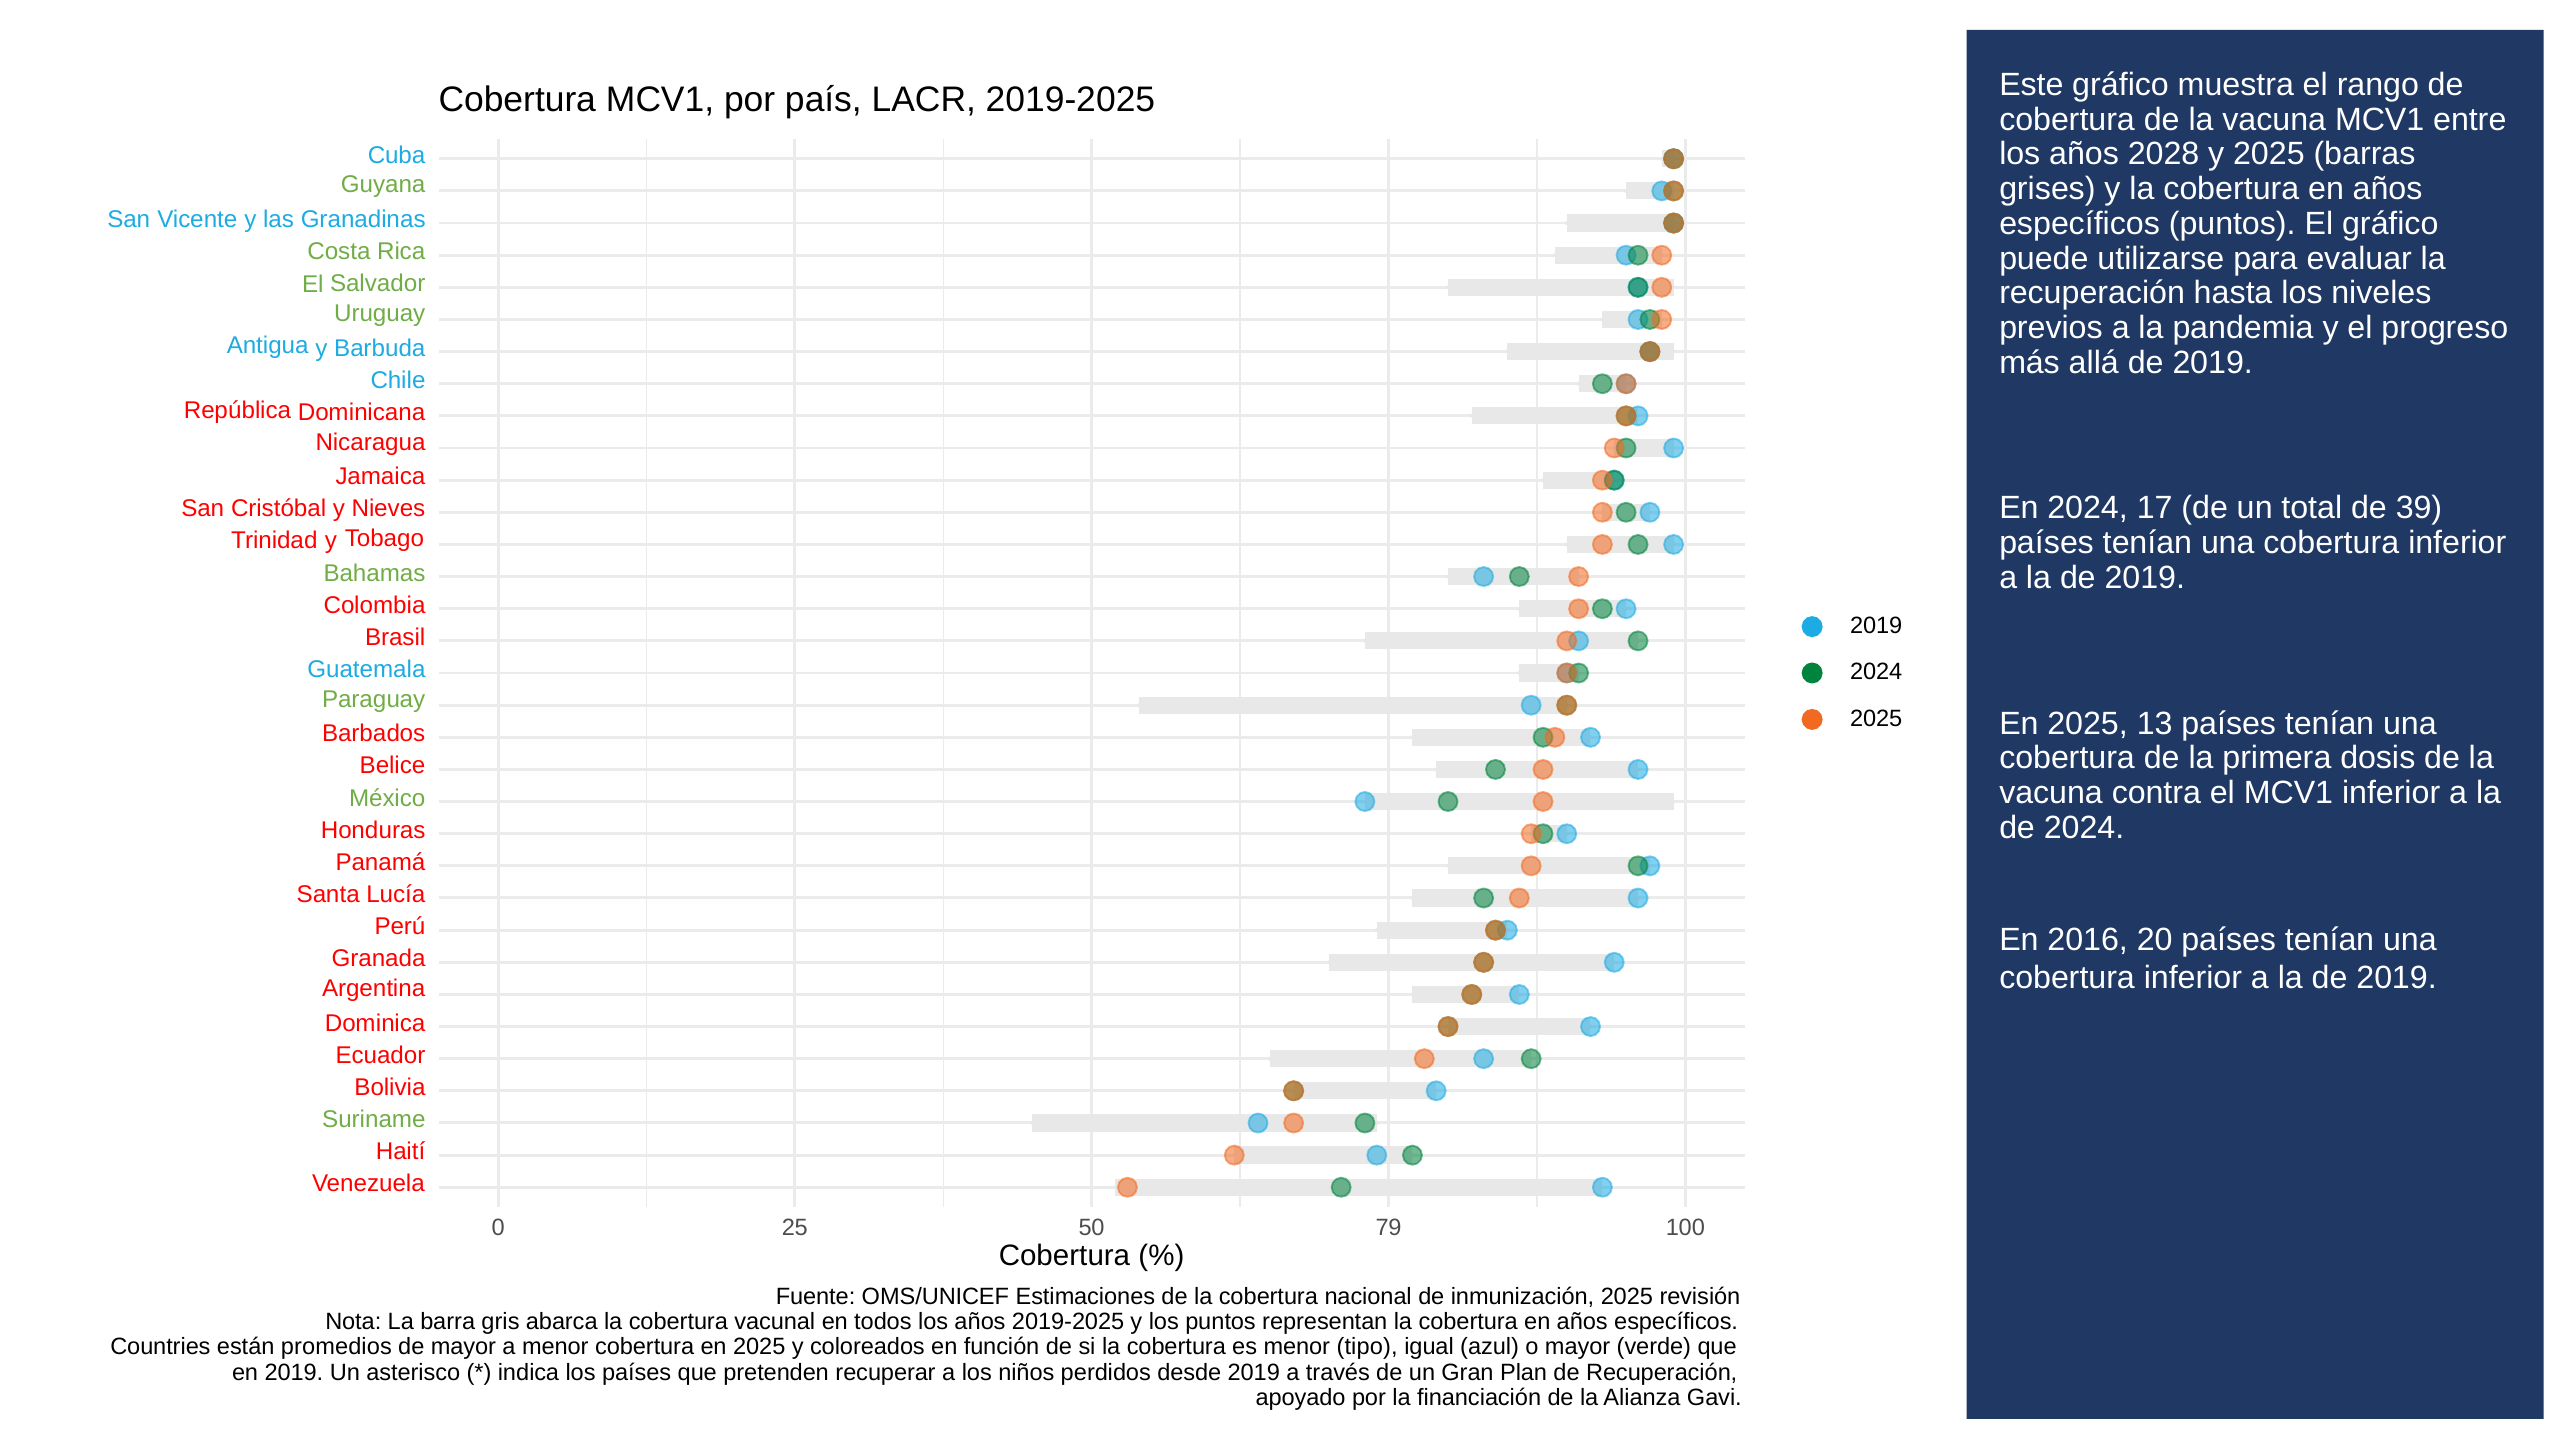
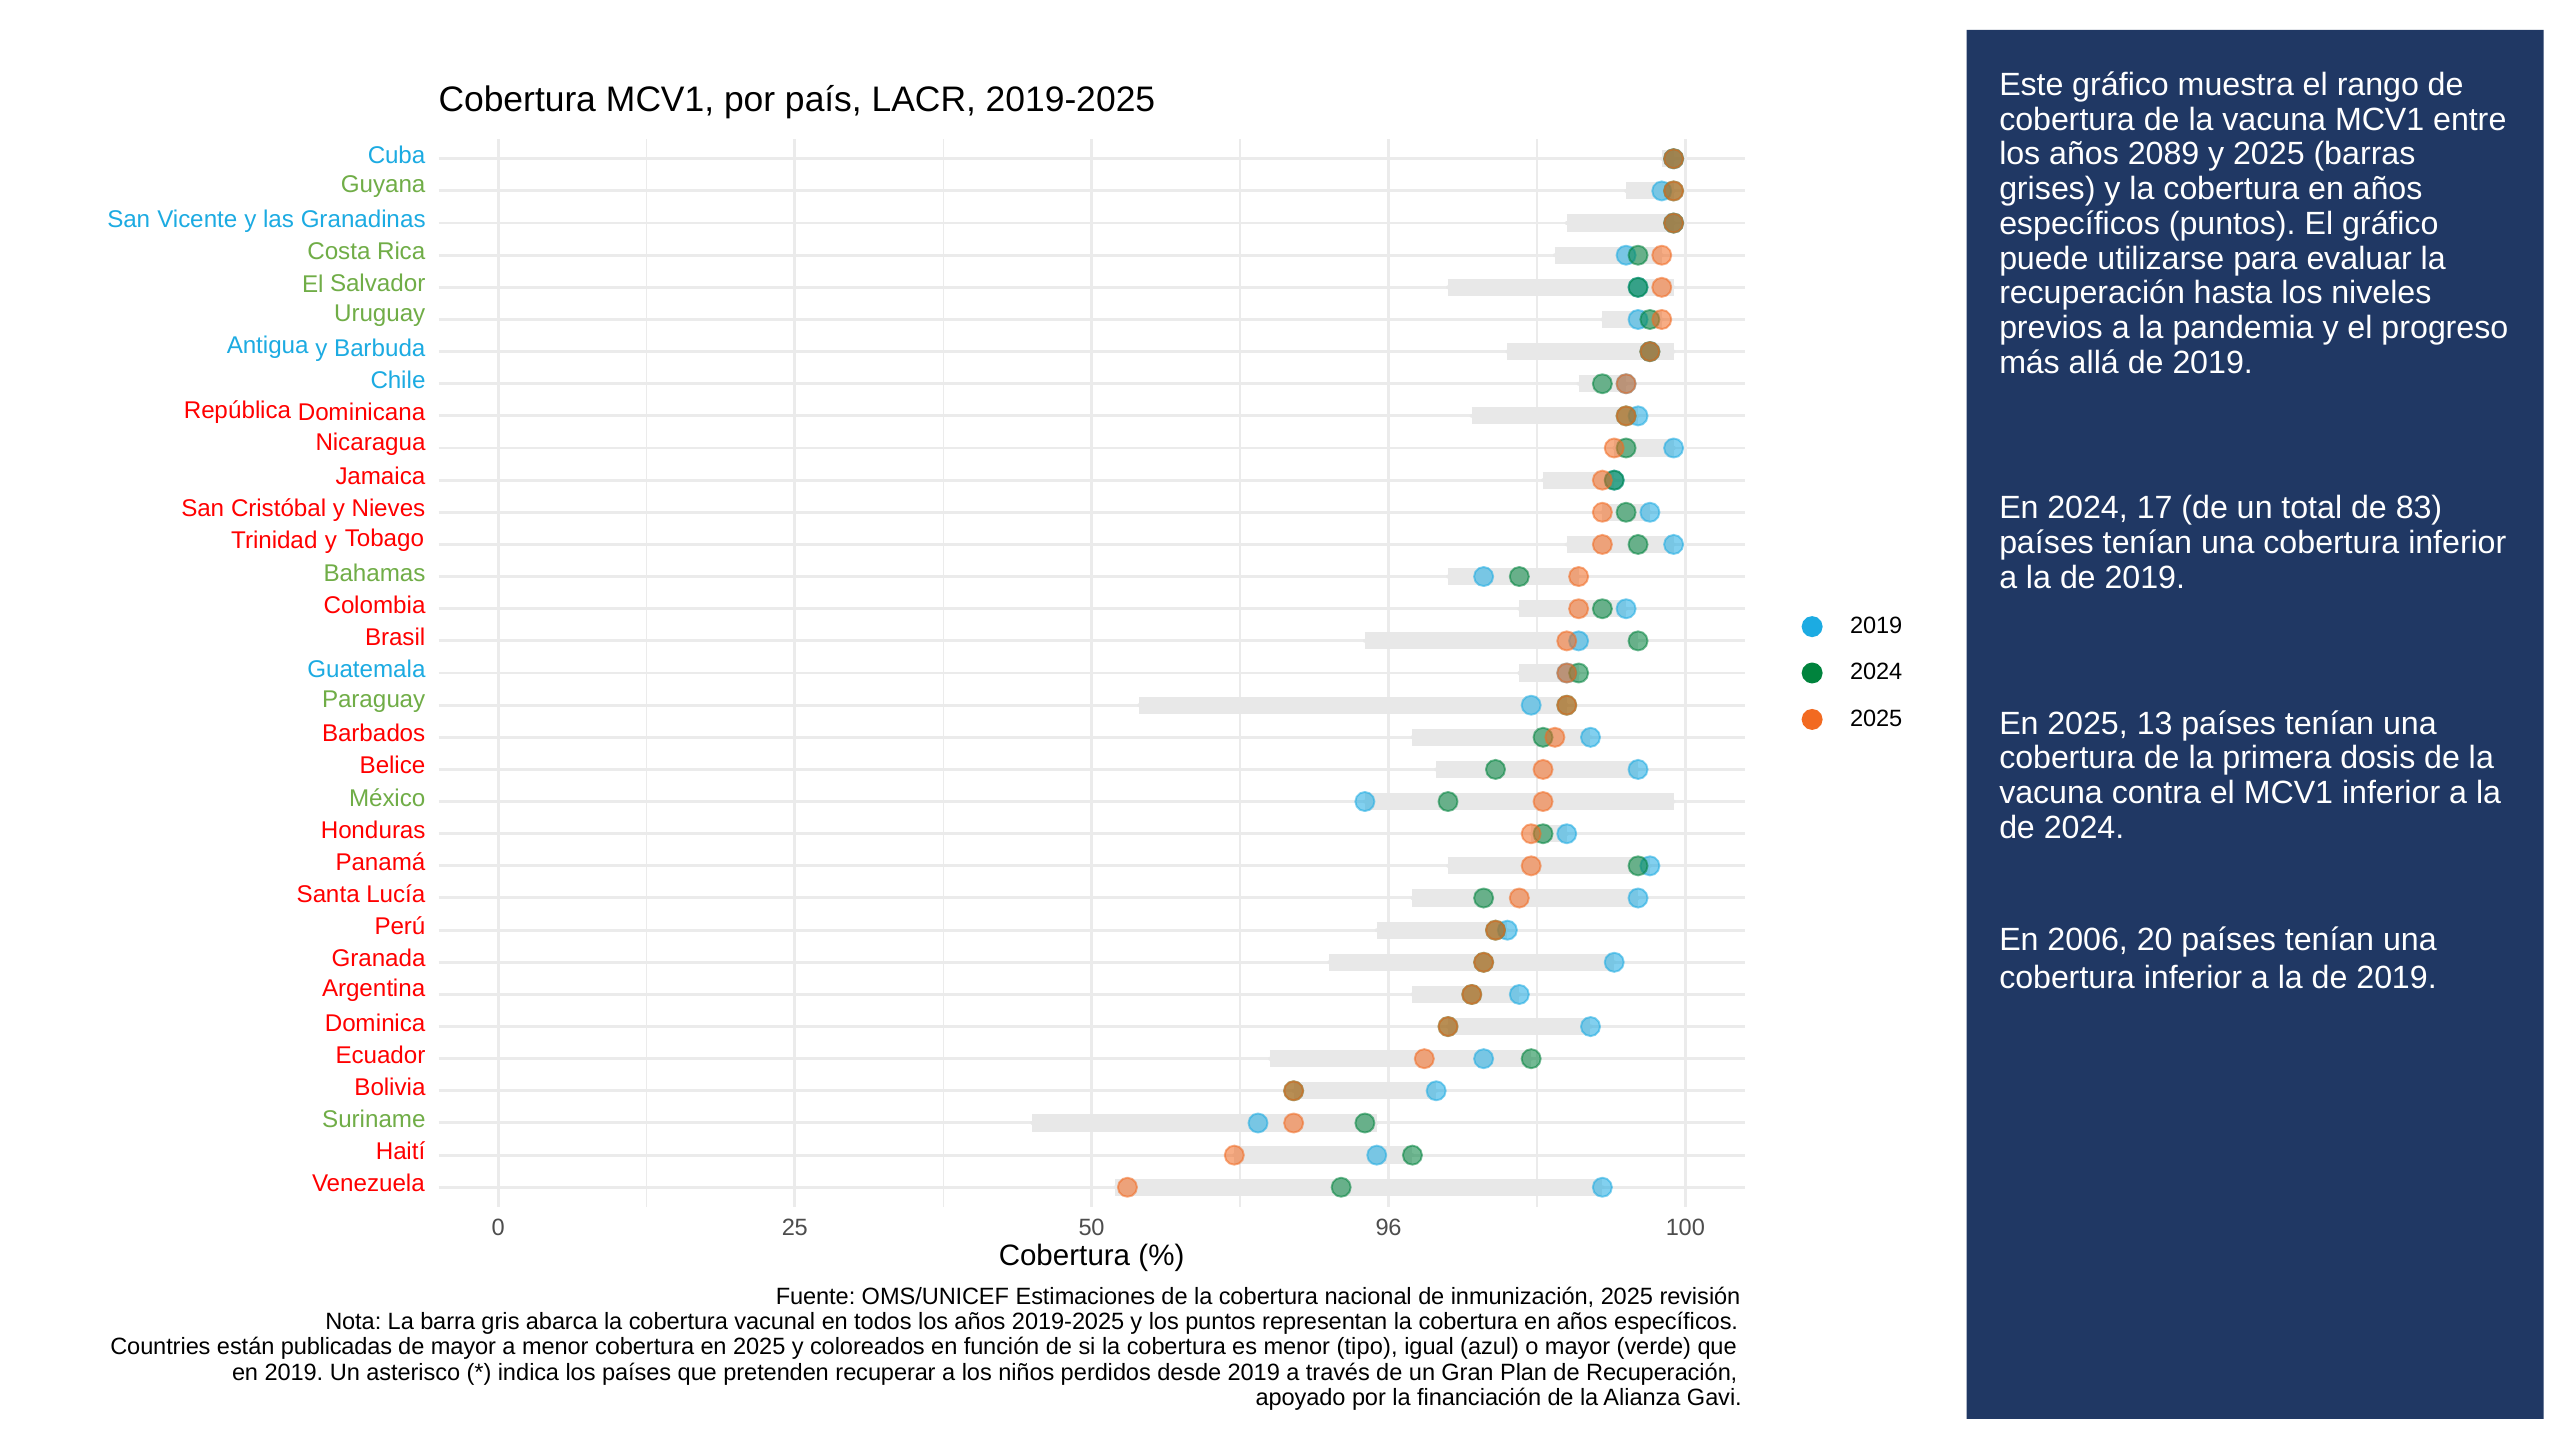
2028: 2028 -> 2089
39: 39 -> 83
2016: 2016 -> 2006
79: 79 -> 96
promedios: promedios -> publicadas
